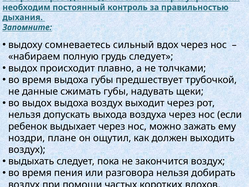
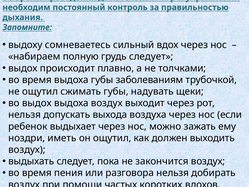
предшествует: предшествует -> заболеваниям
не данные: данные -> ощутил
плане: плане -> иметь
